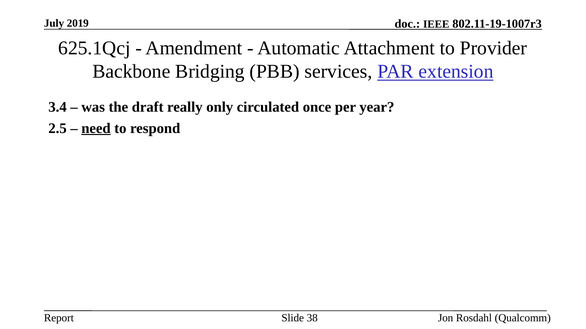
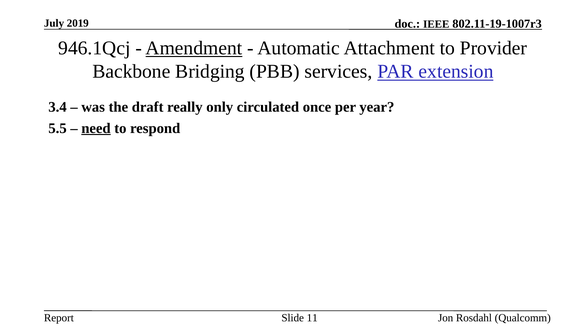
625.1Qcj: 625.1Qcj -> 946.1Qcj
Amendment underline: none -> present
2.5: 2.5 -> 5.5
38: 38 -> 11
